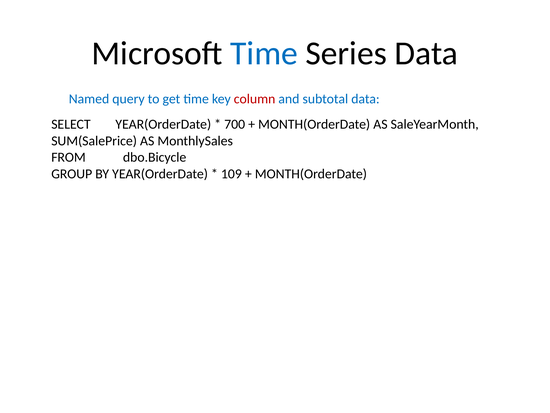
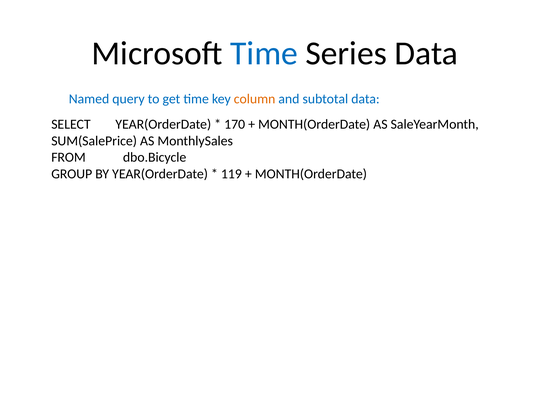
column colour: red -> orange
700: 700 -> 170
109: 109 -> 119
